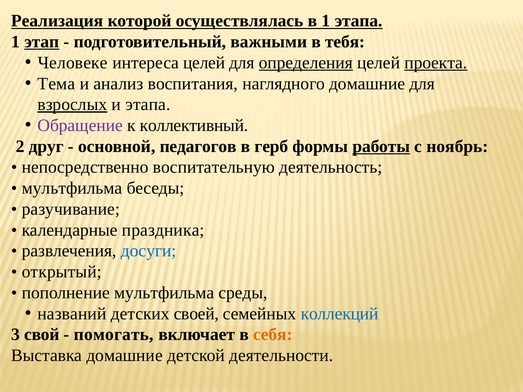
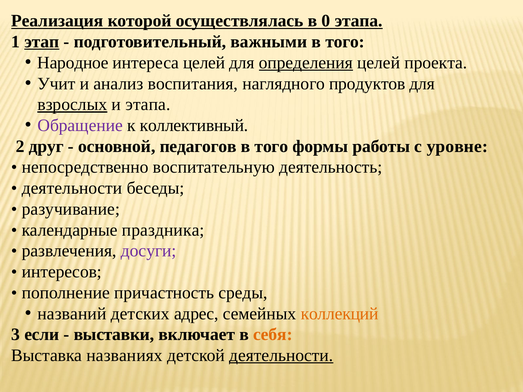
в 1: 1 -> 0
тебя at (345, 42): тебя -> того
Человеке: Человеке -> Народное
проекта underline: present -> none
Тема: Тема -> Учит
наглядного домашние: домашние -> продуктов
герб at (271, 146): герб -> того
работы underline: present -> none
ноябрь: ноябрь -> уровне
мультфильма at (72, 188): мультфильма -> деятельности
досуги colour: blue -> purple
открытый: открытый -> интересов
пополнение мультфильма: мультфильма -> причастность
своей: своей -> адрес
коллекций colour: blue -> orange
свой: свой -> если
помогать: помогать -> выставки
Выставка домашние: домашние -> названиях
деятельности at (281, 356) underline: none -> present
